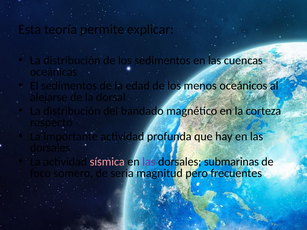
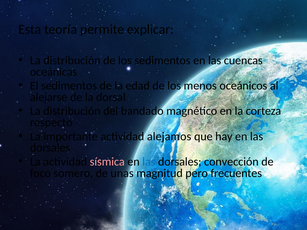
profunda: profunda -> alejamos
las at (149, 162) colour: purple -> blue
submarinas: submarinas -> convección
seria: seria -> unas
